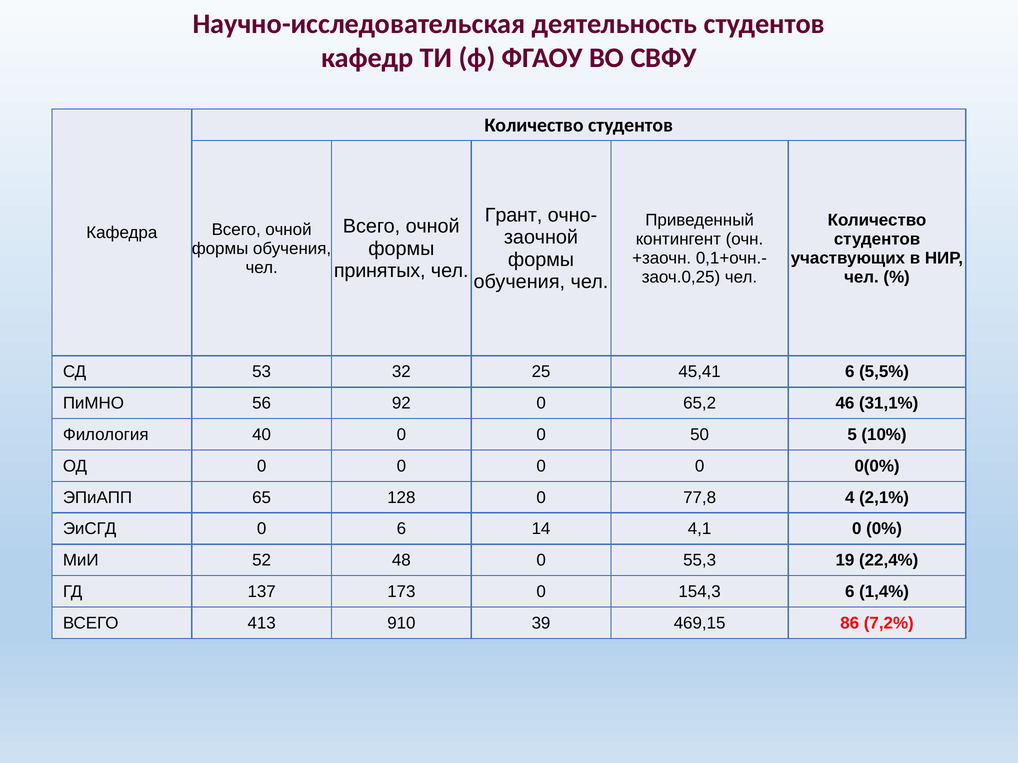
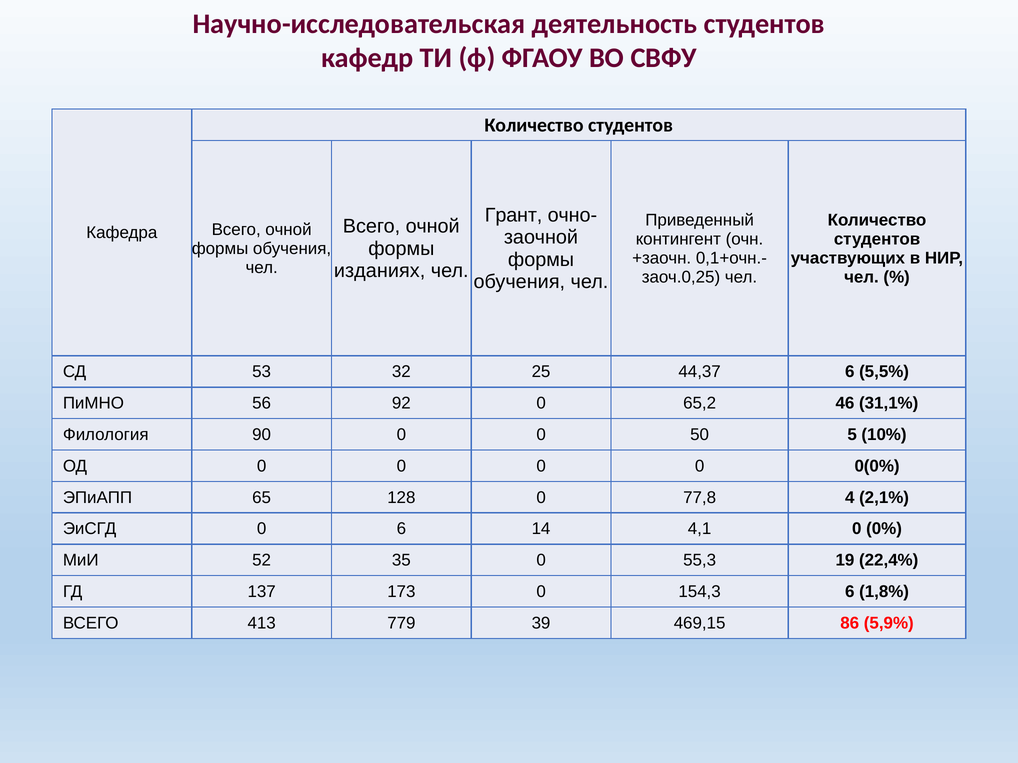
принятых: принятых -> изданиях
45,41: 45,41 -> 44,37
40: 40 -> 90
48: 48 -> 35
1,4%: 1,4% -> 1,8%
910: 910 -> 779
7,2%: 7,2% -> 5,9%
